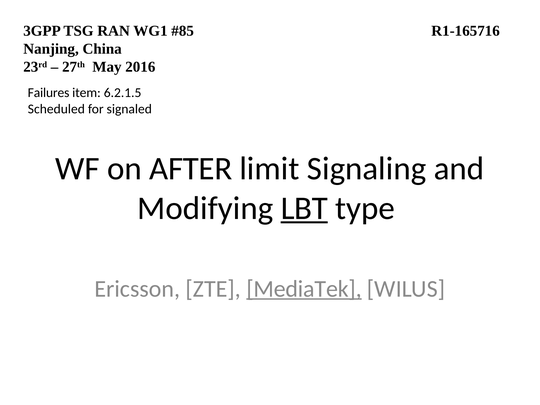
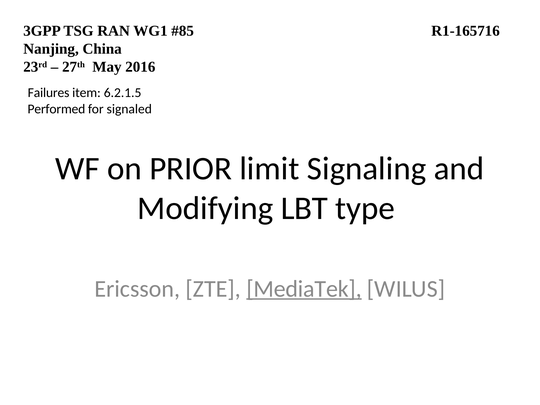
Scheduled: Scheduled -> Performed
AFTER: AFTER -> PRIOR
LBT underline: present -> none
